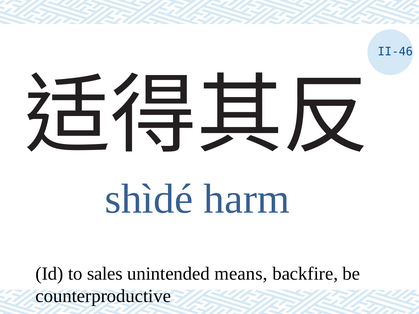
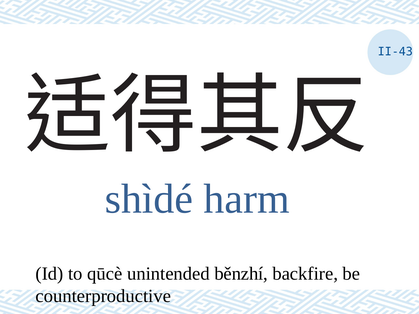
II-46: II-46 -> II-43
sales: sales -> qūcè
means: means -> běnzhí
